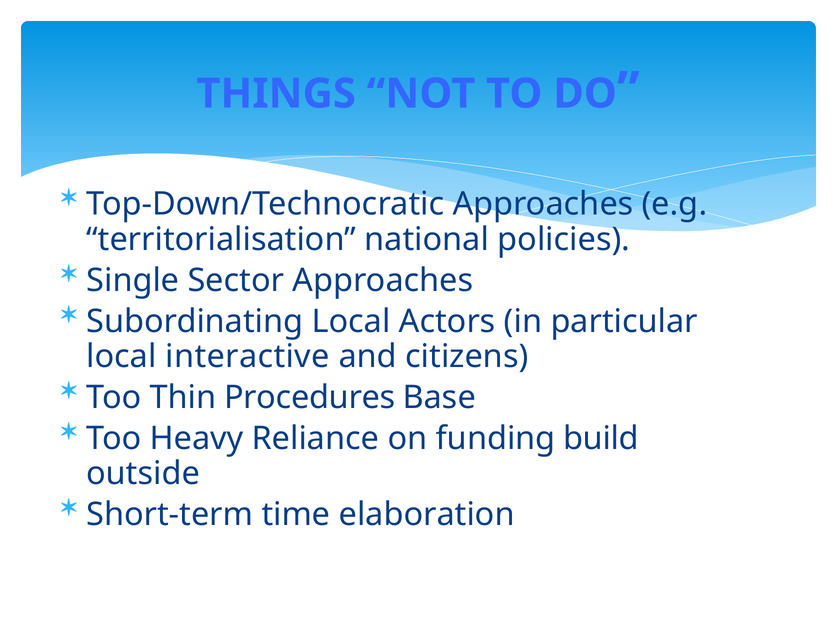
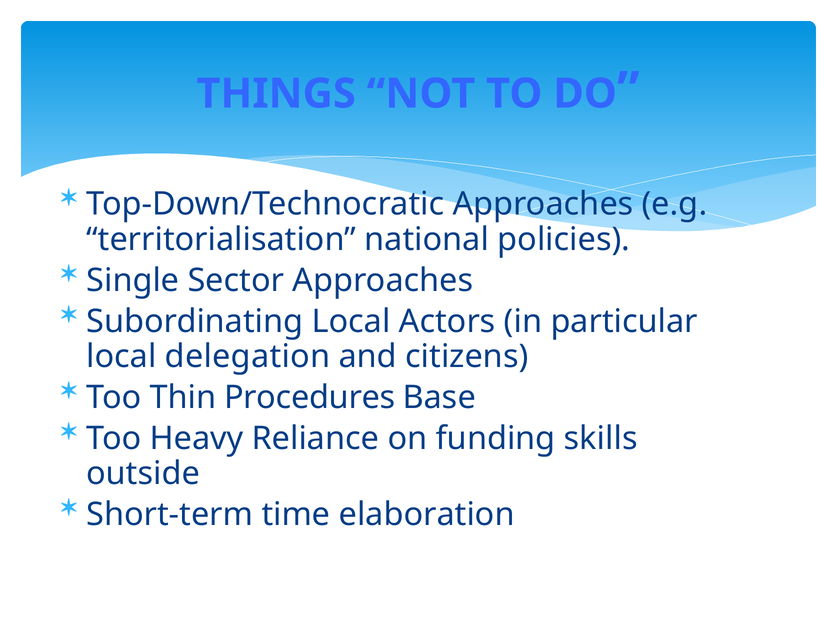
interactive: interactive -> delegation
build: build -> skills
